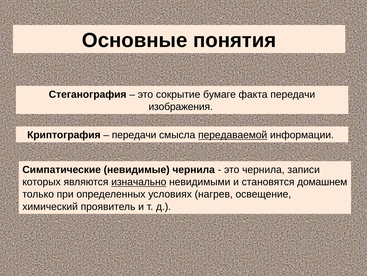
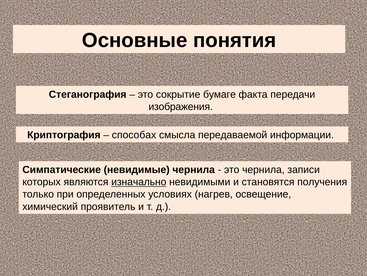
передачи at (134, 135): передачи -> способах
передаваемой underline: present -> none
домашнем: домашнем -> получения
